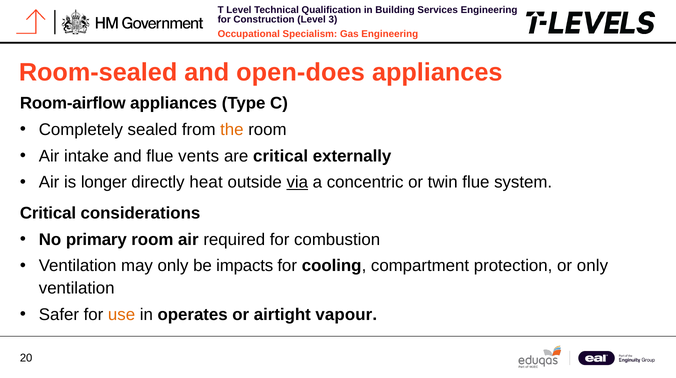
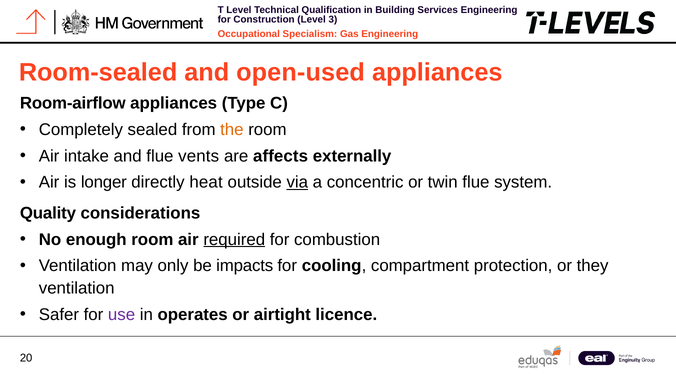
open-does: open-does -> open-used
are critical: critical -> affects
Critical at (48, 213): Critical -> Quality
primary: primary -> enough
required underline: none -> present
or only: only -> they
use colour: orange -> purple
vapour: vapour -> licence
